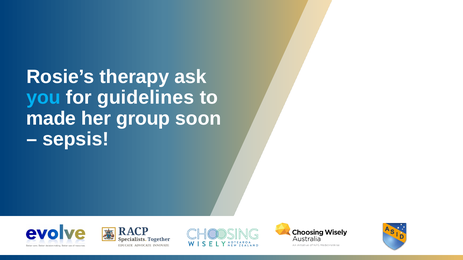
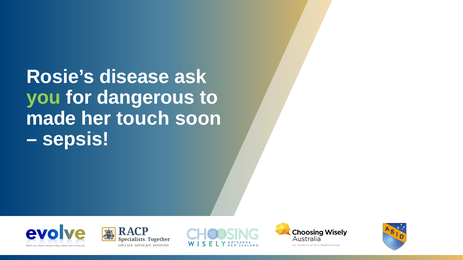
therapy: therapy -> disease
you colour: light blue -> light green
guidelines: guidelines -> dangerous
group: group -> touch
